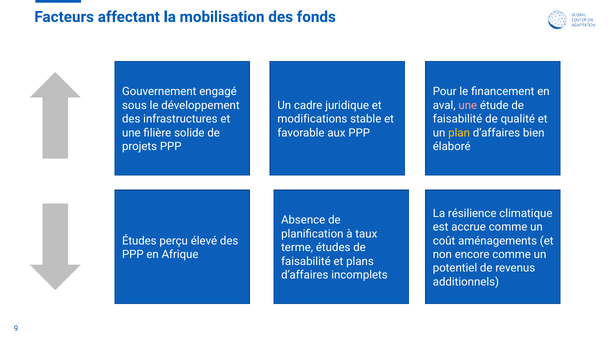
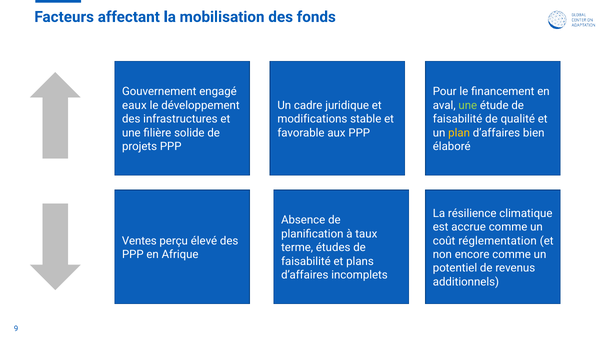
sous: sous -> eaux
une at (468, 105) colour: pink -> light green
Études at (139, 241): Études -> Ventes
aménagements: aménagements -> réglementation
